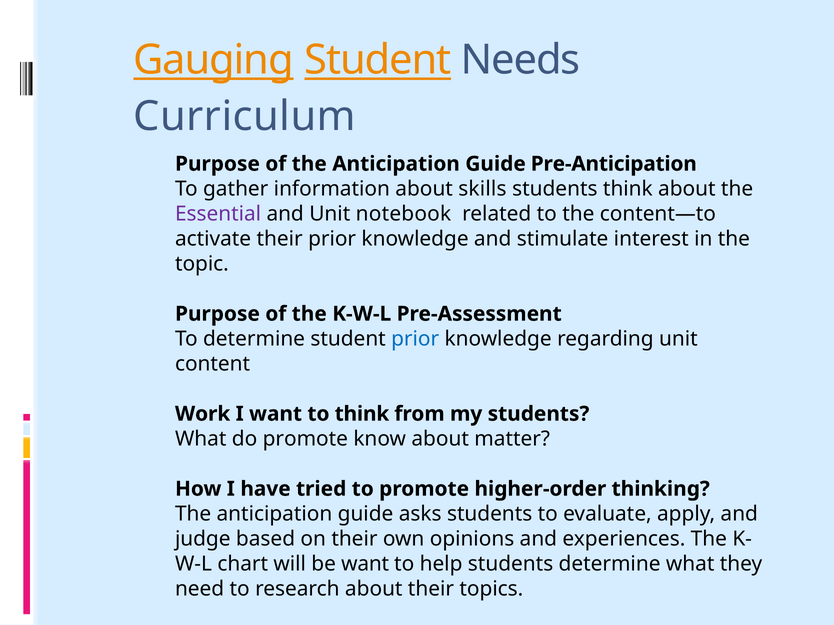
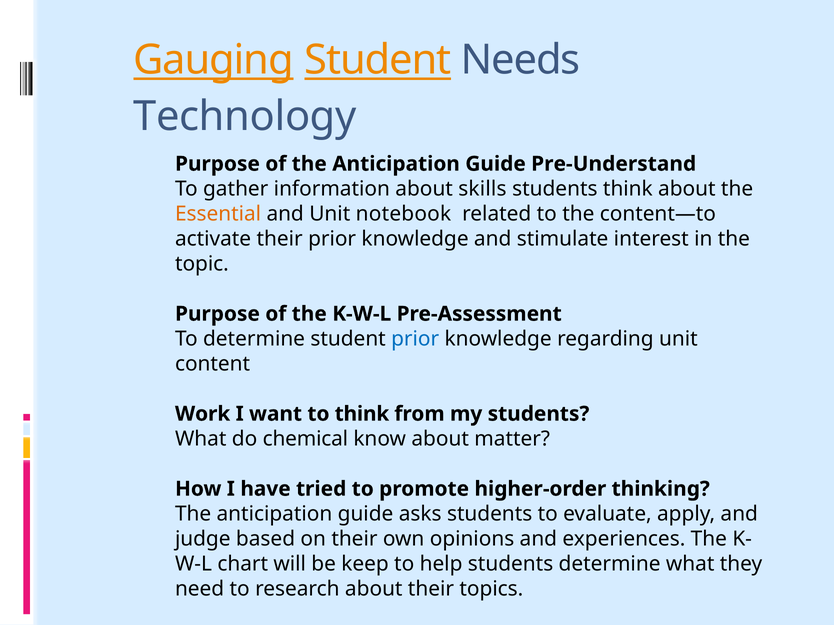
Curriculum: Curriculum -> Technology
Pre-Anticipation: Pre-Anticipation -> Pre-Understand
Essential colour: purple -> orange
do promote: promote -> chemical
be want: want -> keep
